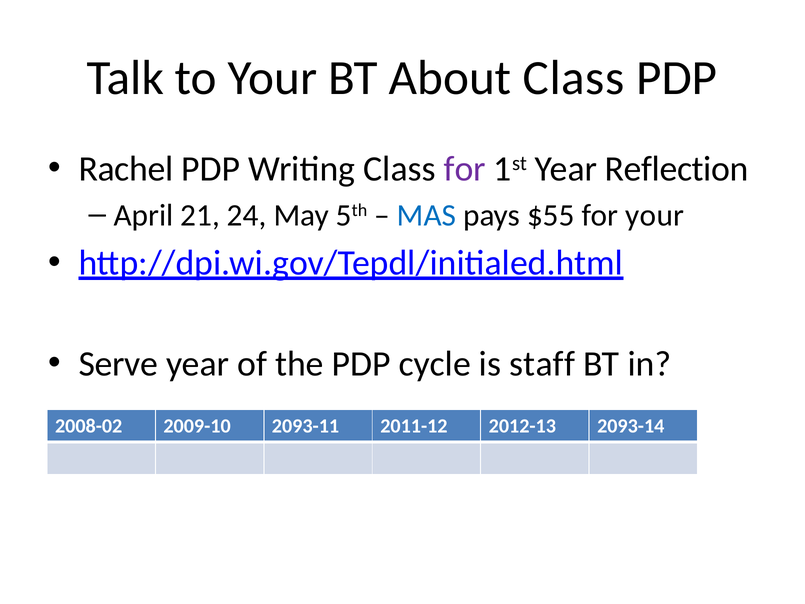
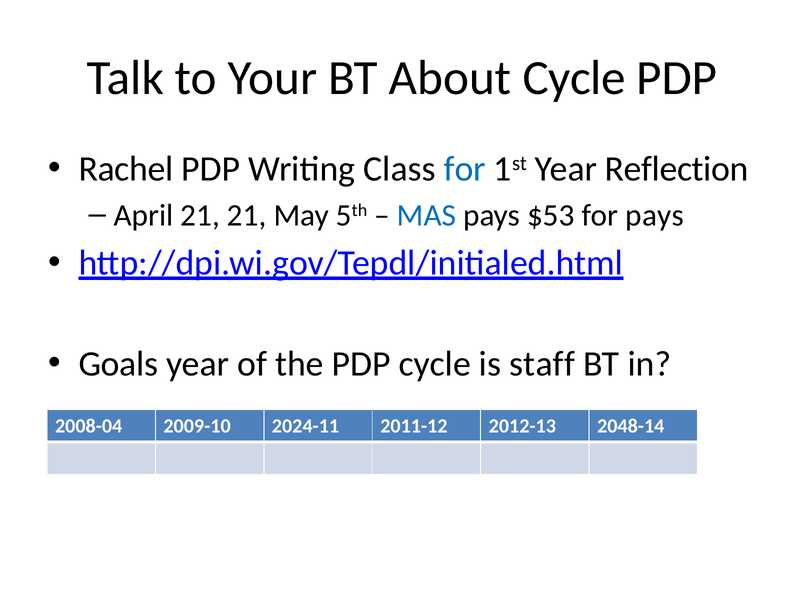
About Class: Class -> Cycle
for at (465, 169) colour: purple -> blue
21 24: 24 -> 21
$55: $55 -> $53
for your: your -> pays
Serve: Serve -> Goals
2008-02: 2008-02 -> 2008-04
2093-11: 2093-11 -> 2024-11
2093-14: 2093-14 -> 2048-14
